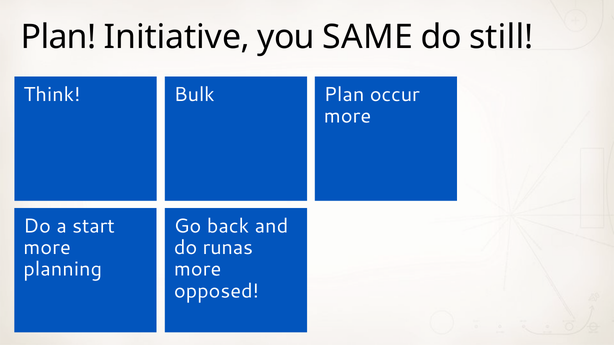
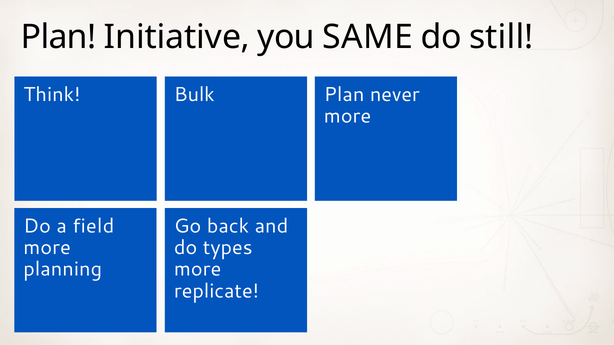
occur: occur -> never
start: start -> field
runas: runas -> types
opposed: opposed -> replicate
